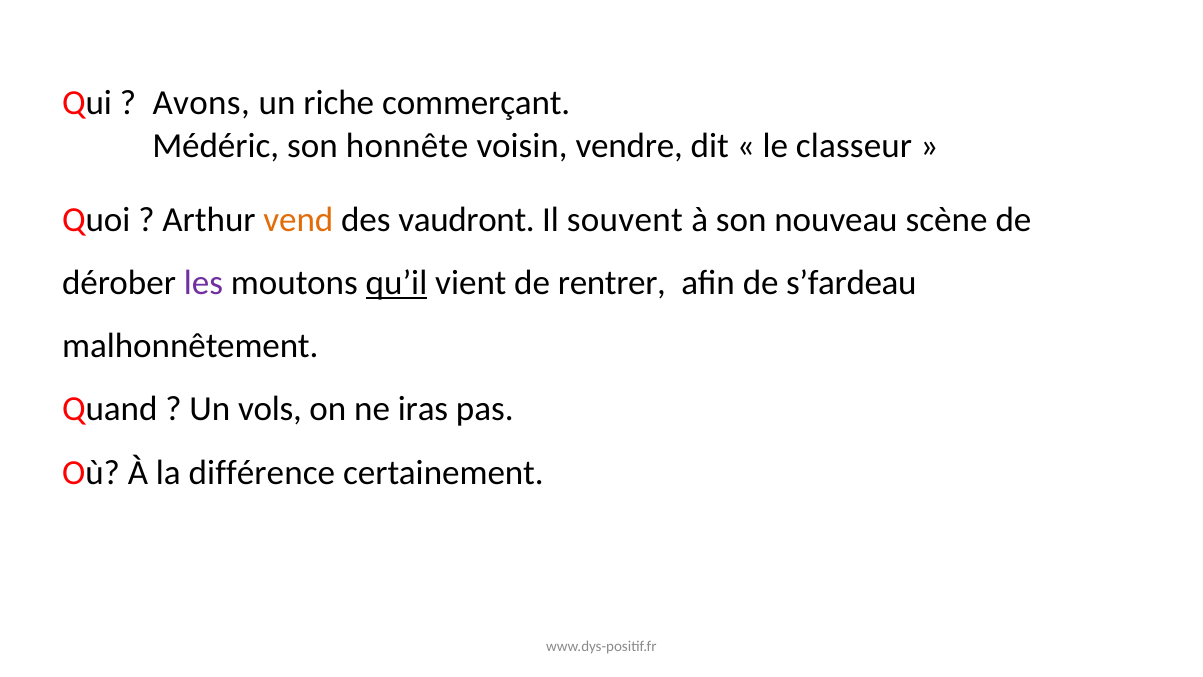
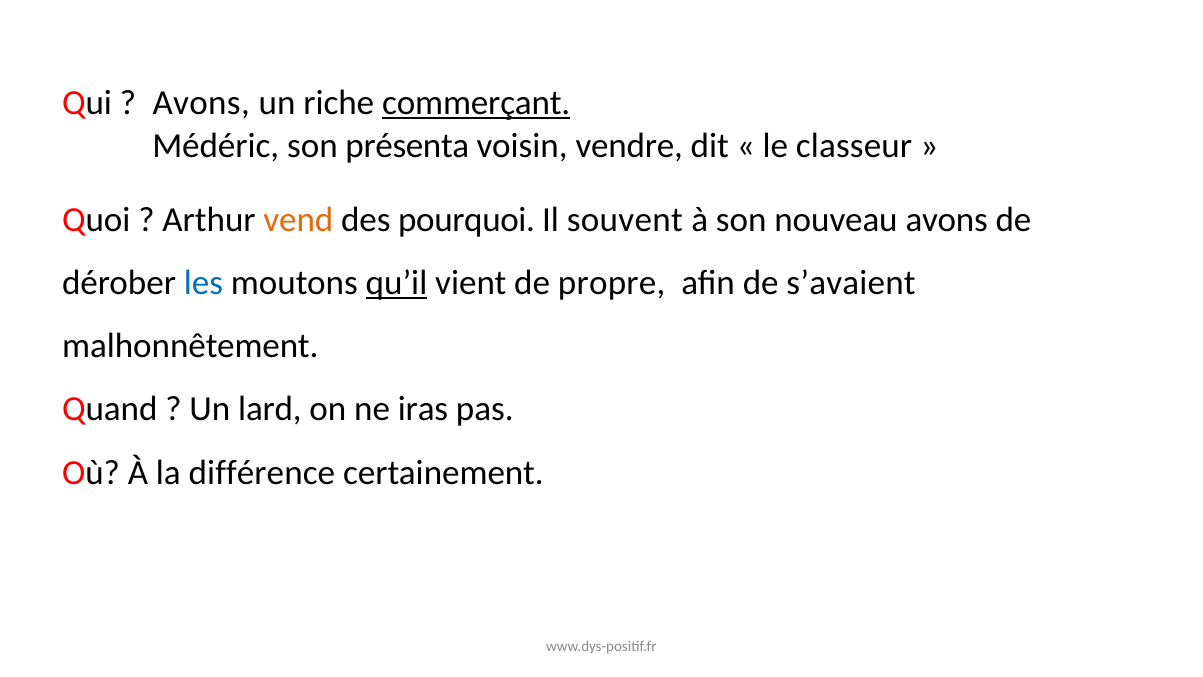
commerçant underline: none -> present
honnête: honnête -> présenta
vaudront: vaudront -> pourquoi
nouveau scène: scène -> avons
les colour: purple -> blue
rentrer: rentrer -> propre
s’fardeau: s’fardeau -> s’avaient
vols: vols -> lard
